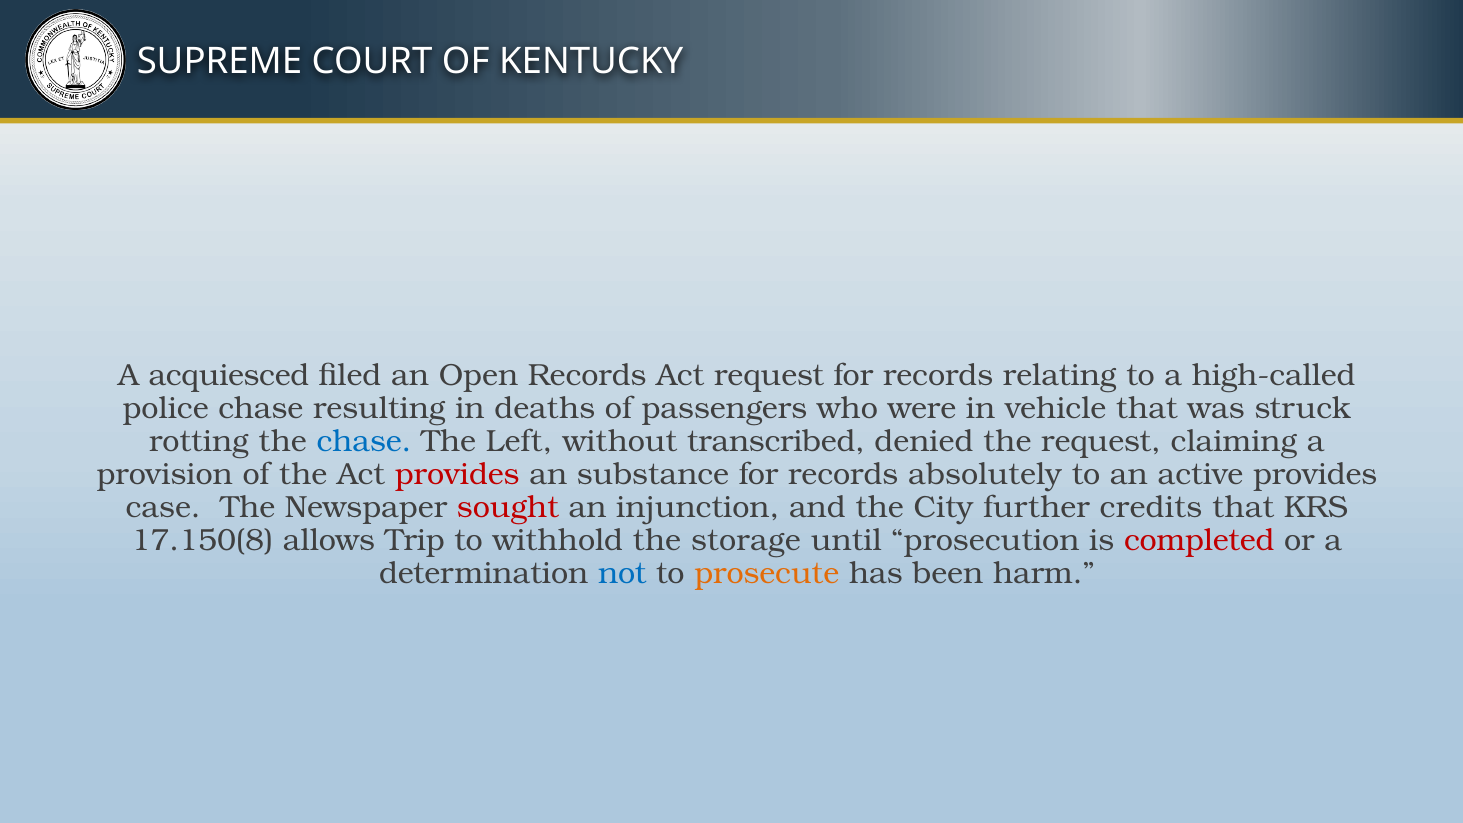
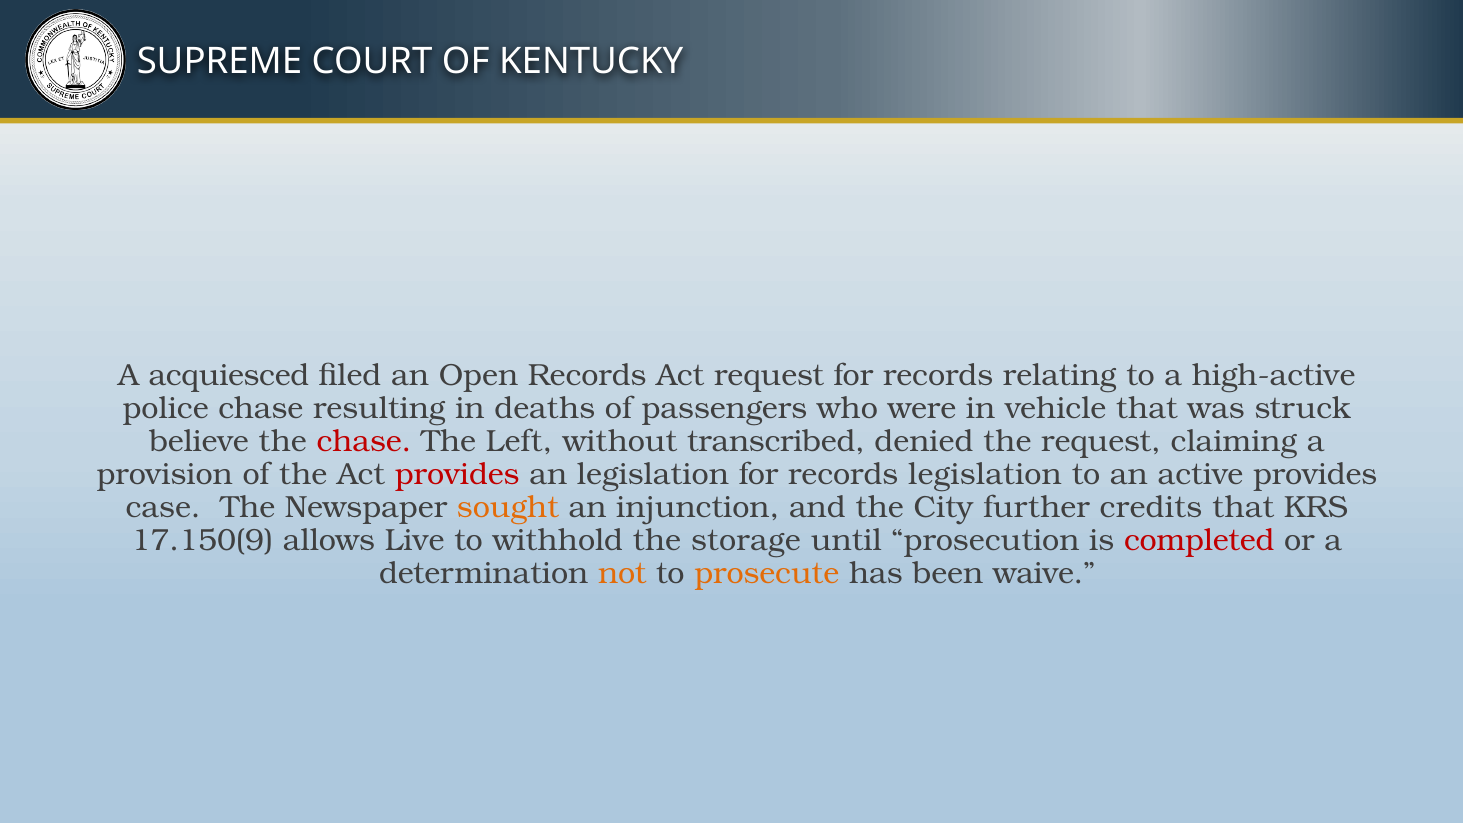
high-called: high-called -> high-active
rotting: rotting -> believe
chase at (364, 441) colour: blue -> red
an substance: substance -> legislation
records absolutely: absolutely -> legislation
sought colour: red -> orange
17.150(8: 17.150(8 -> 17.150(9
Trip: Trip -> Live
not colour: blue -> orange
harm: harm -> waive
